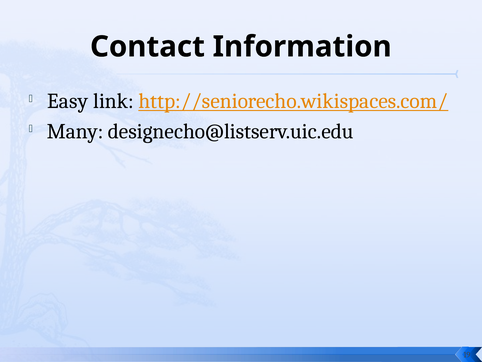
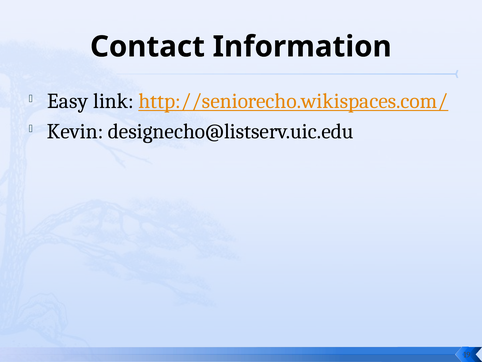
Many: Many -> Kevin
